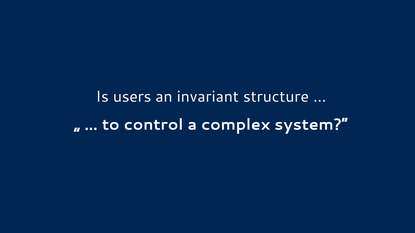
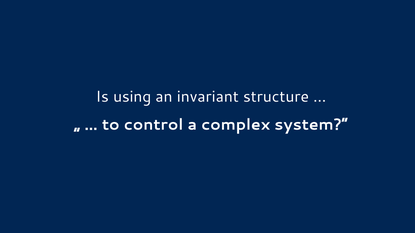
users: users -> using
